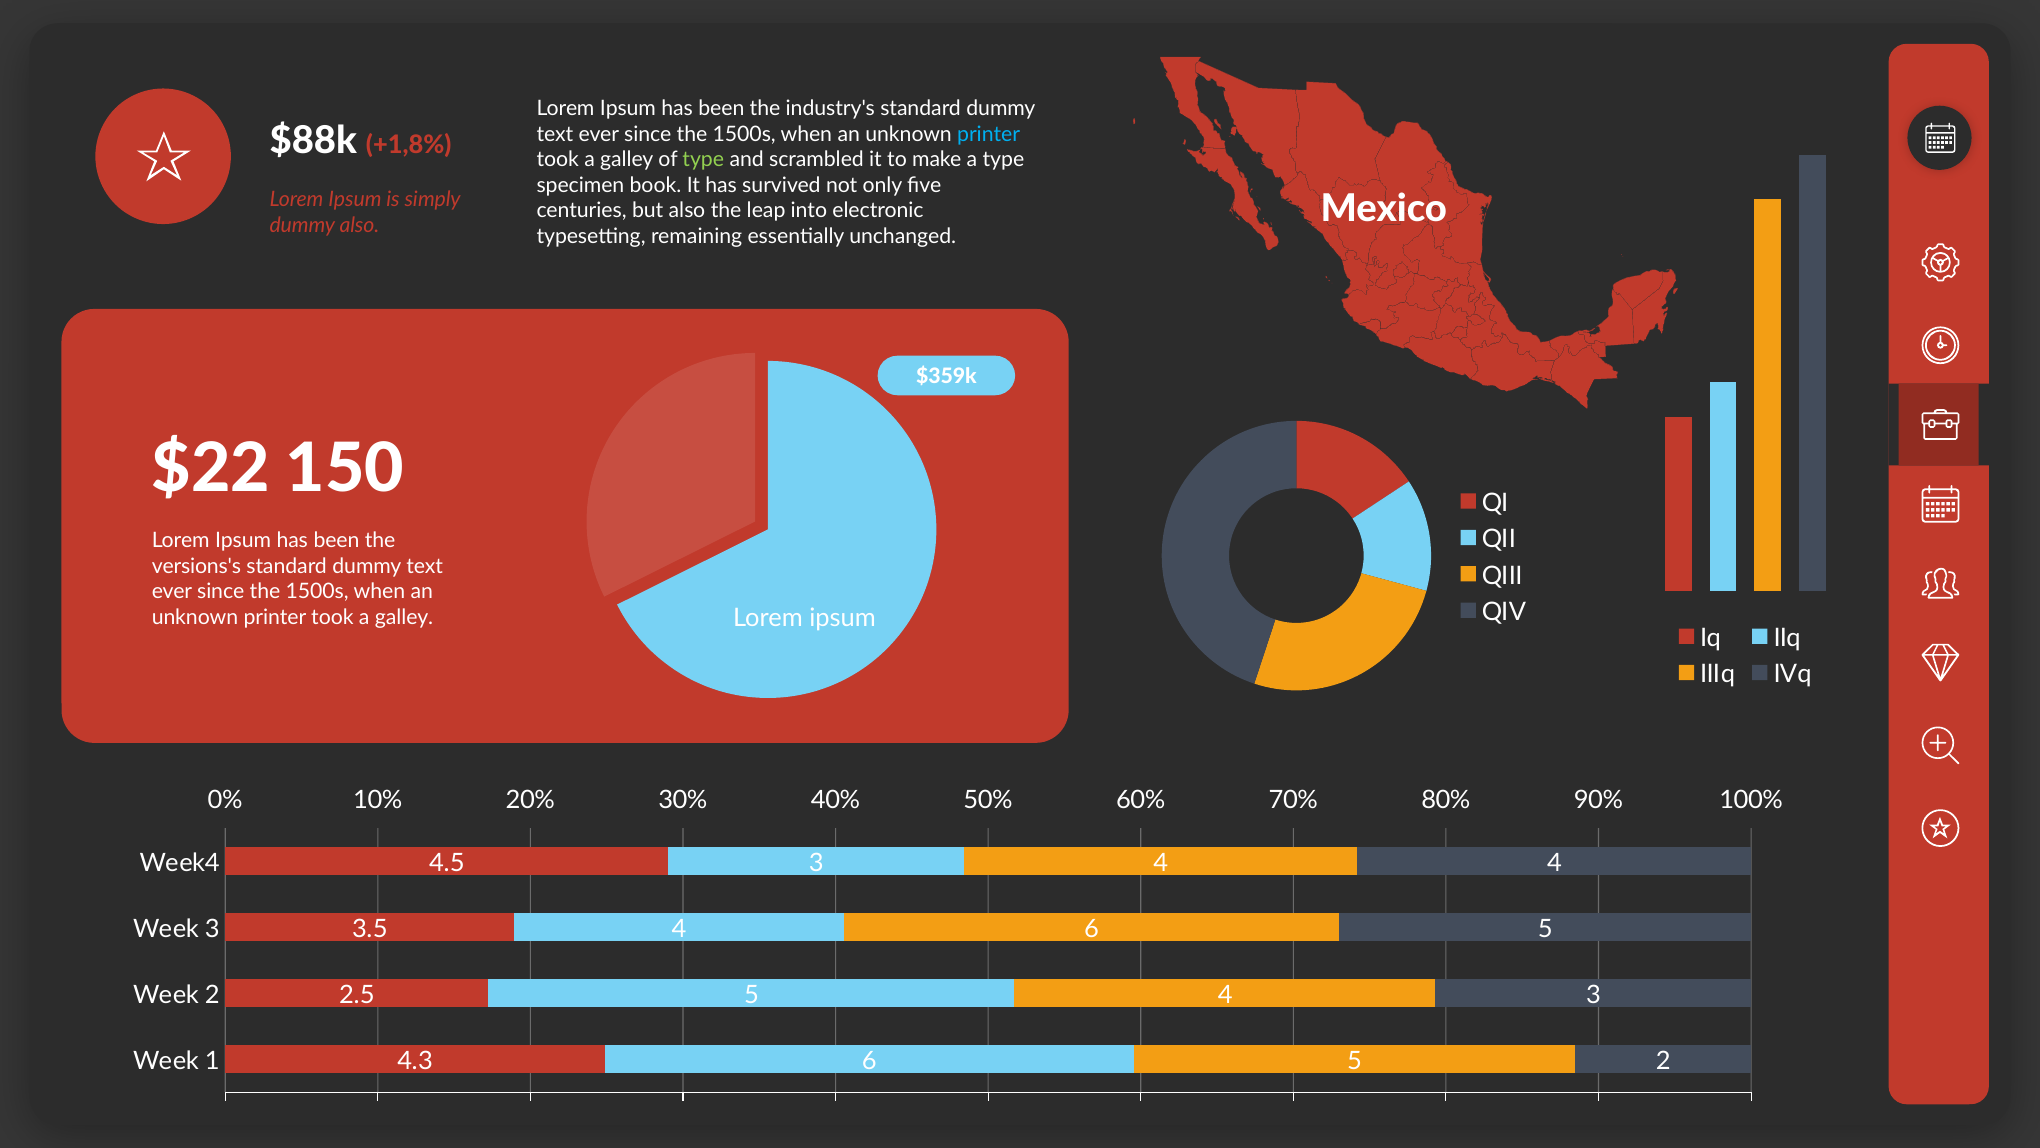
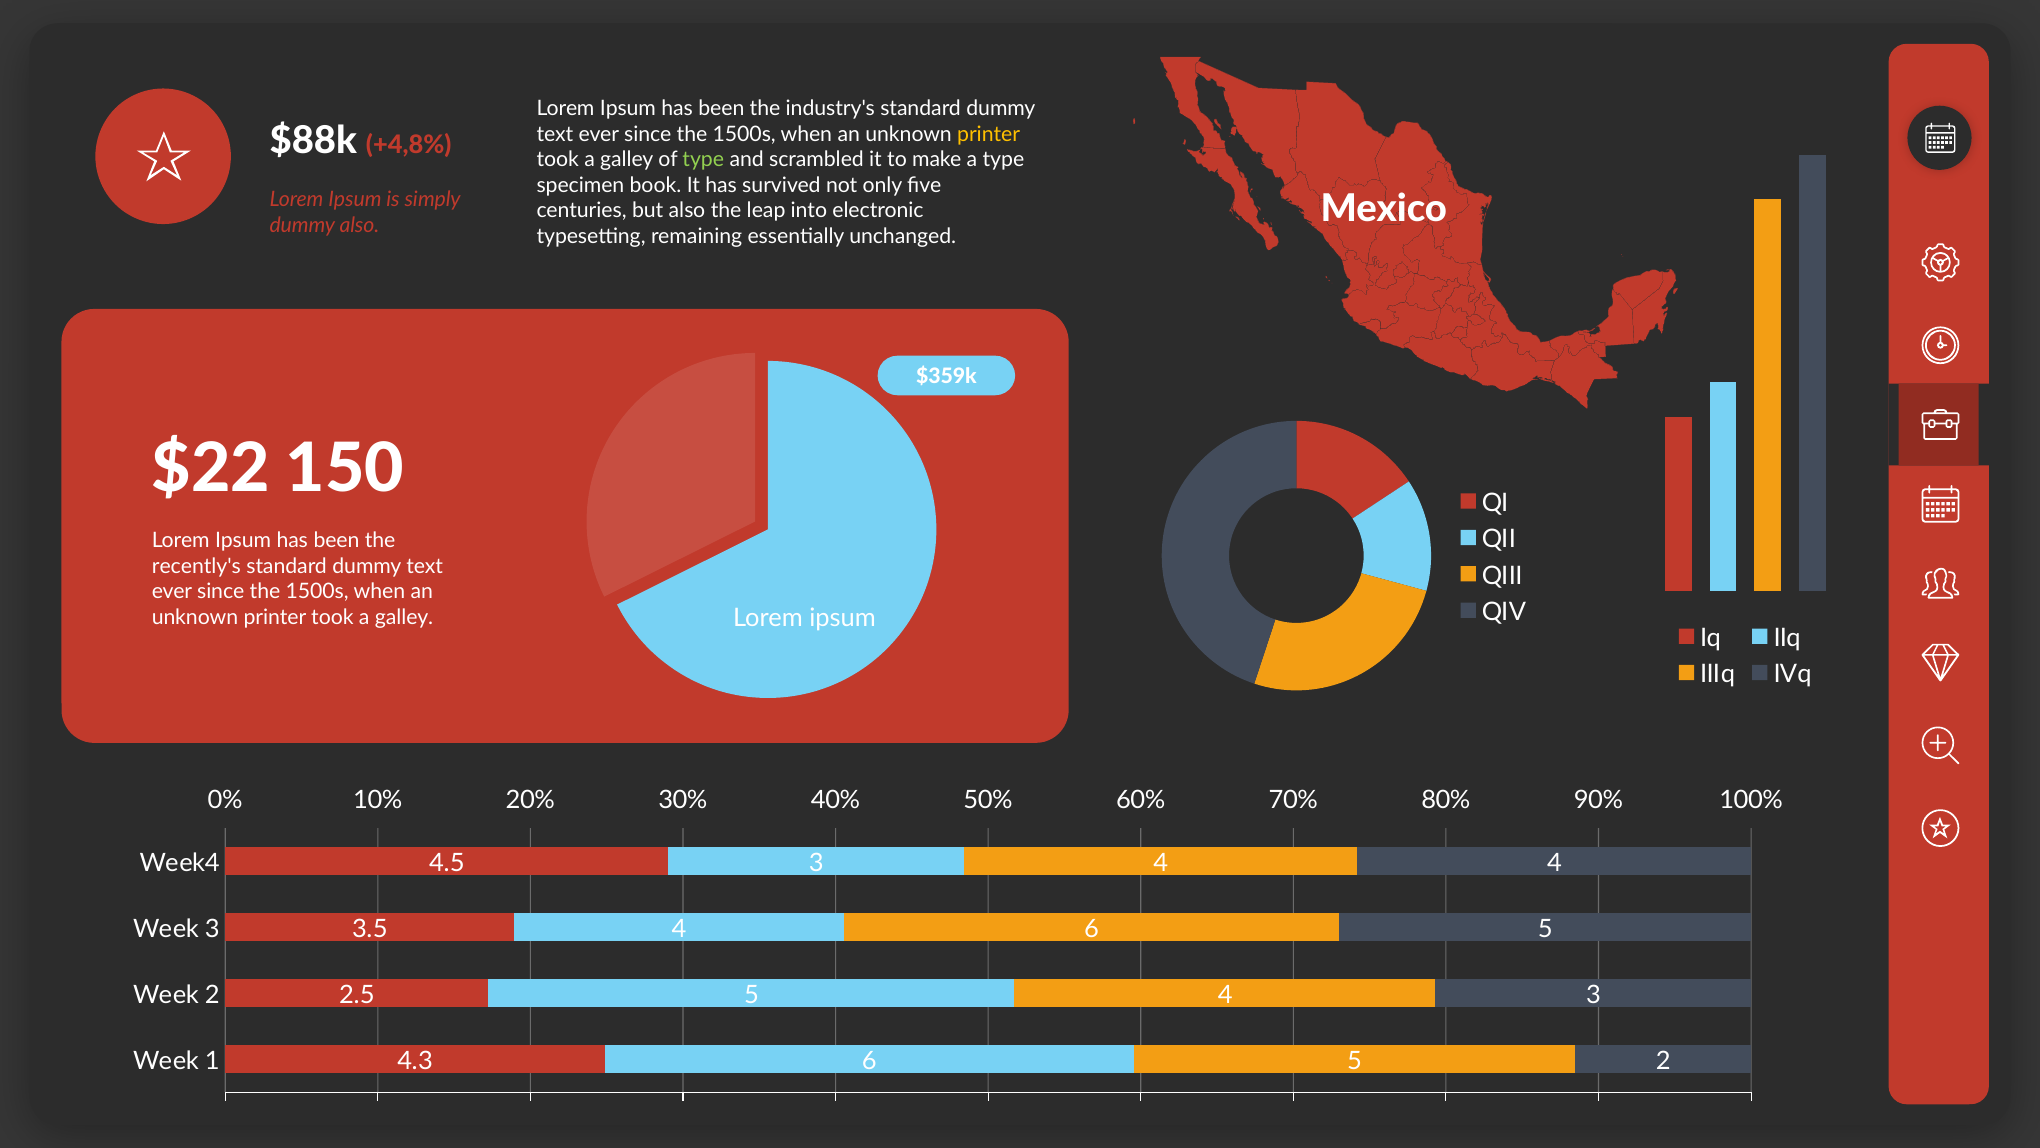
printer at (989, 134) colour: light blue -> yellow
+1,8%: +1,8% -> +4,8%
versions's: versions's -> recently's
